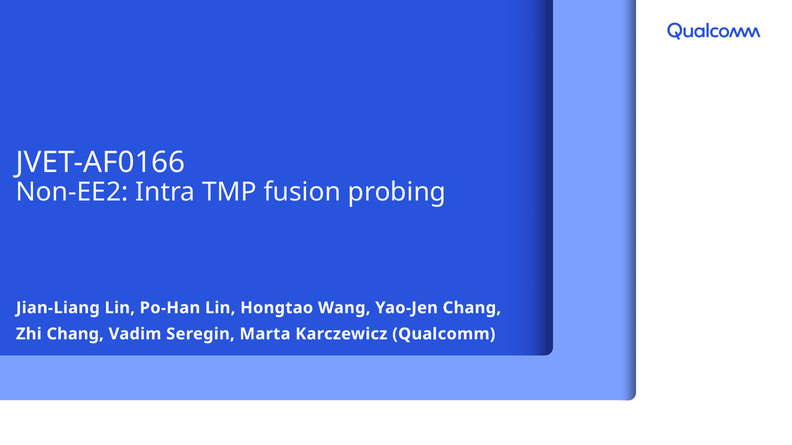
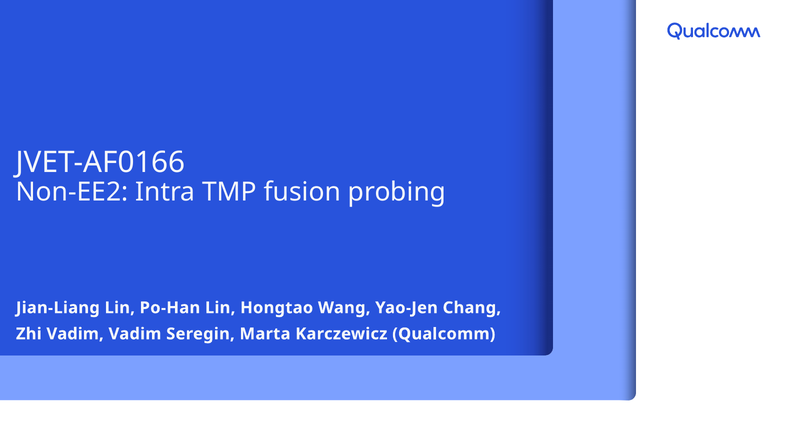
Chang at (75, 334): Chang -> Vadim
